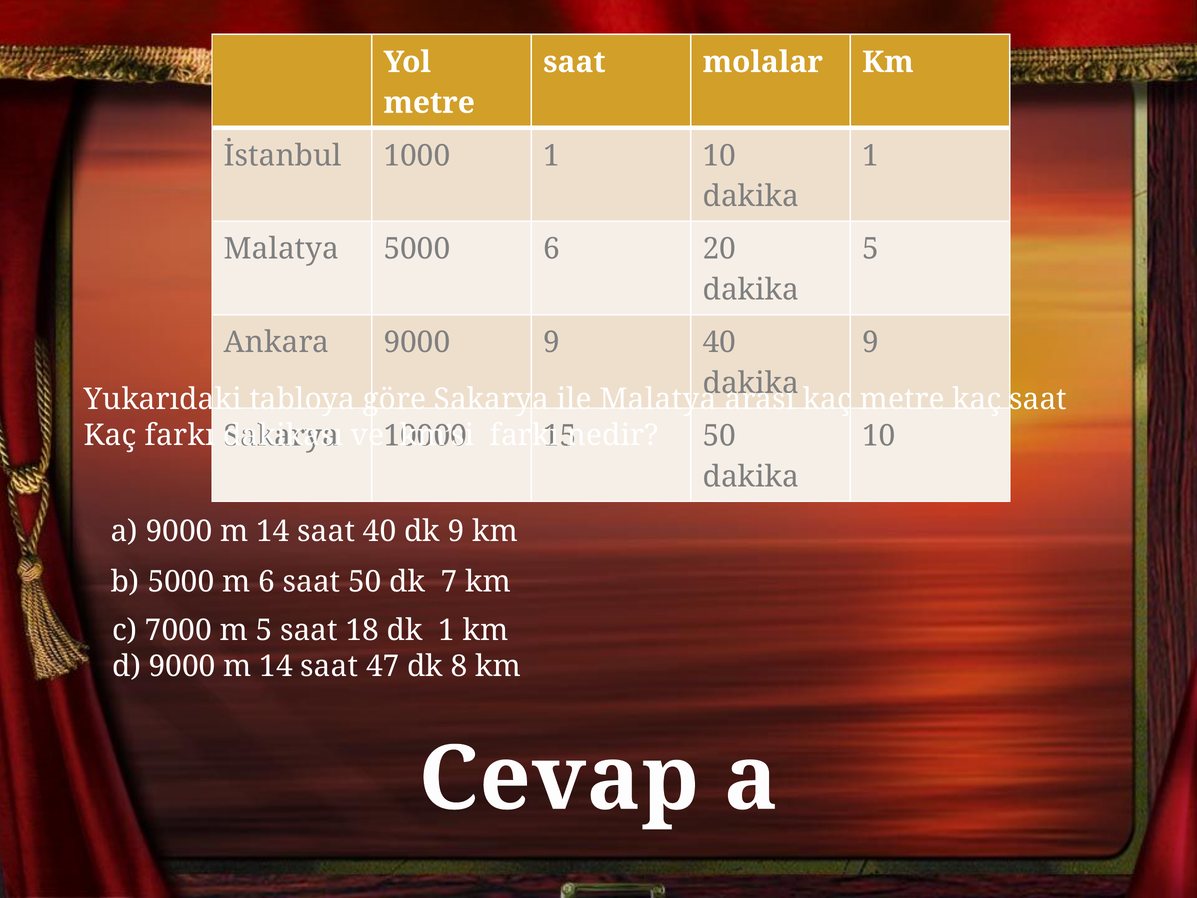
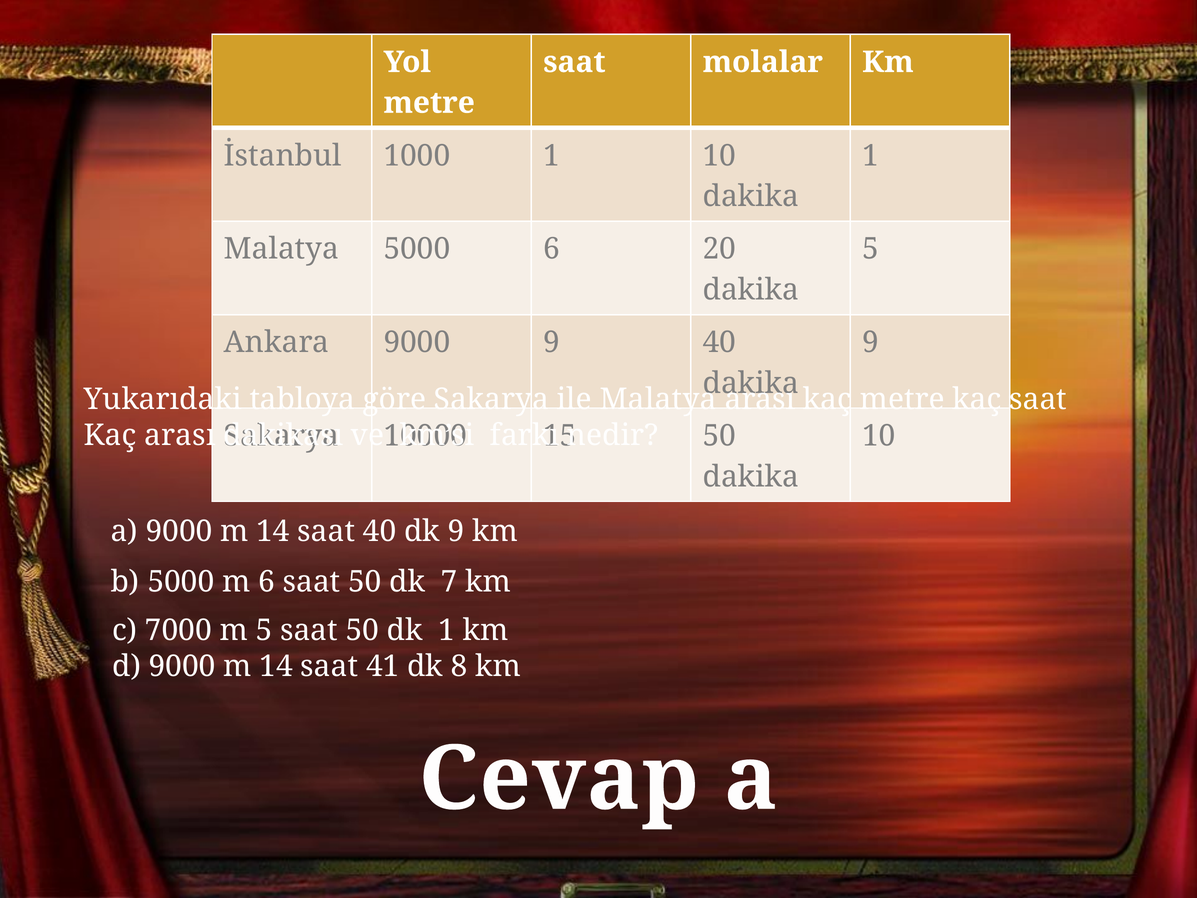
Kaç farkı: farkı -> arası
5 saat 18: 18 -> 50
47: 47 -> 41
